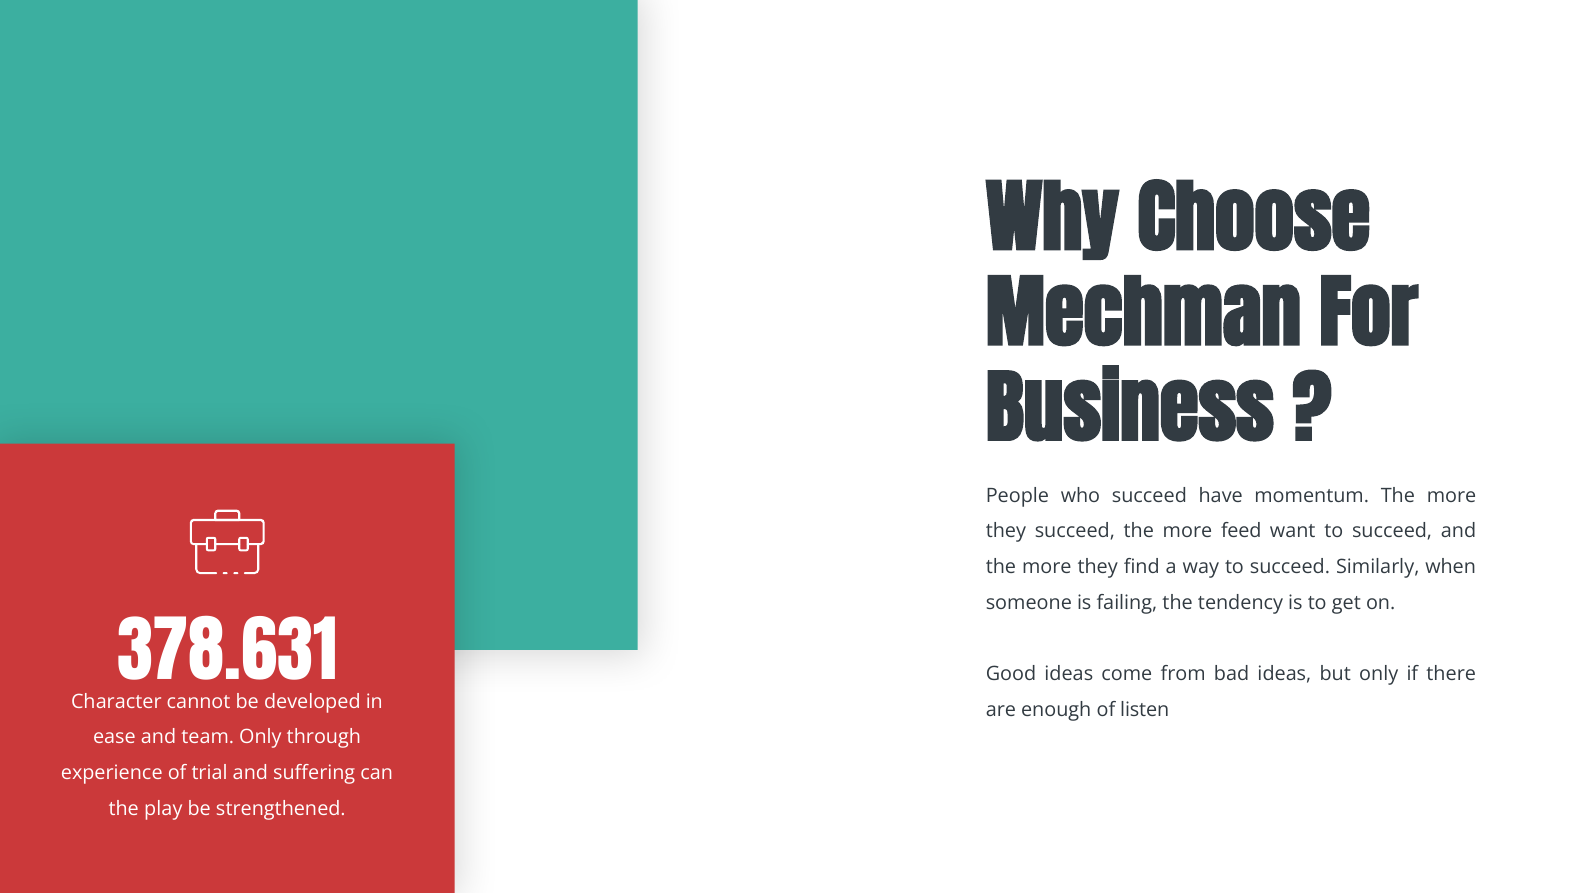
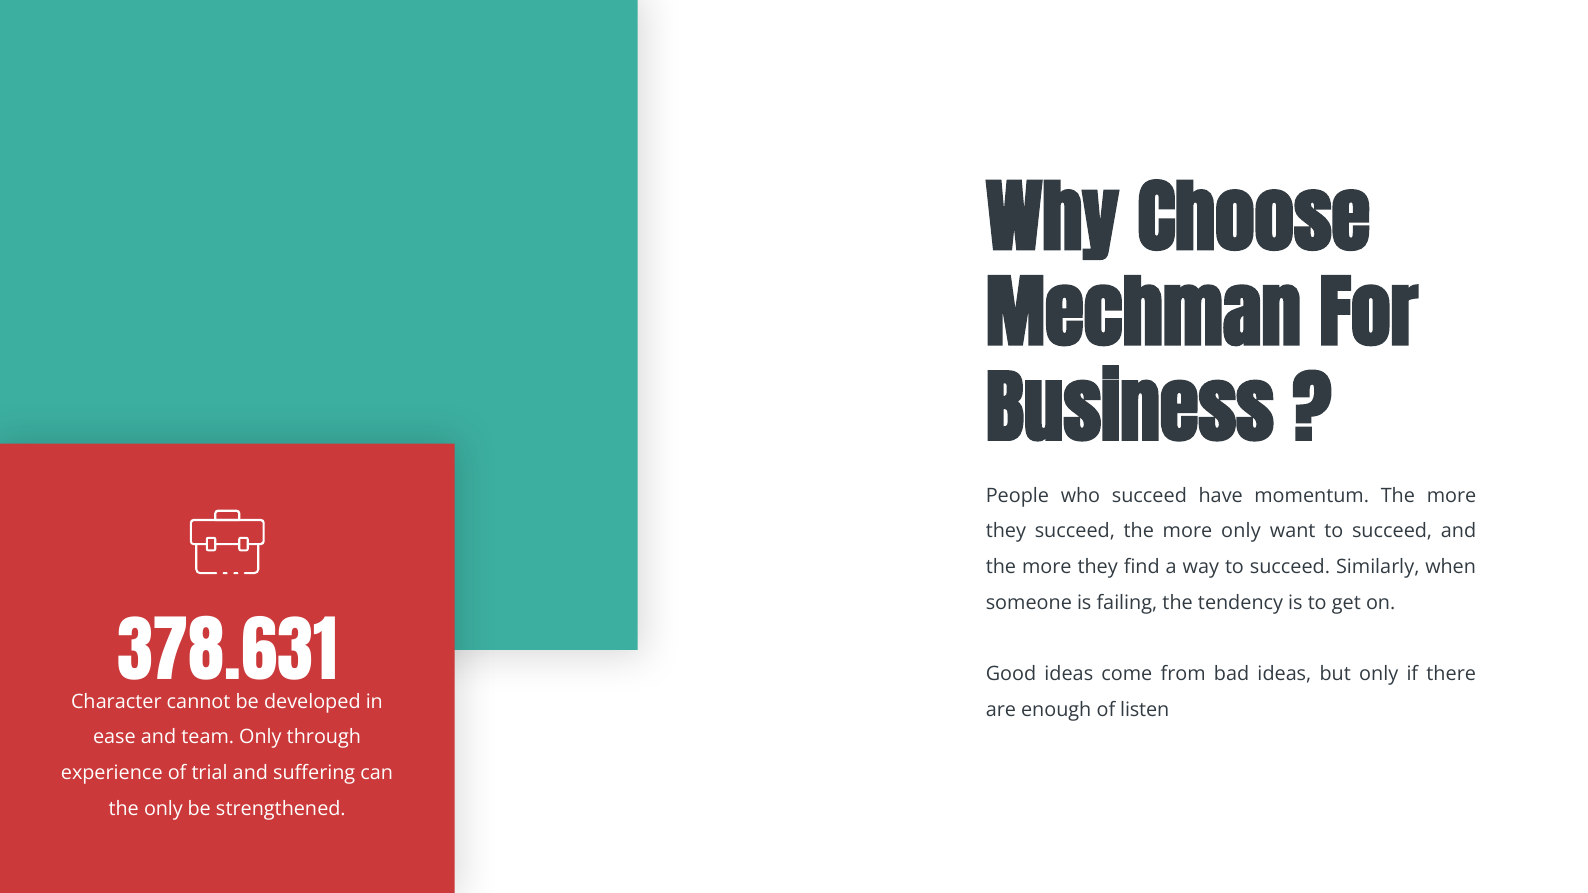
more feed: feed -> only
the play: play -> only
